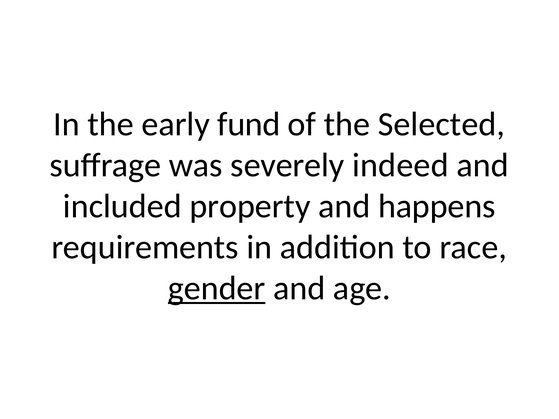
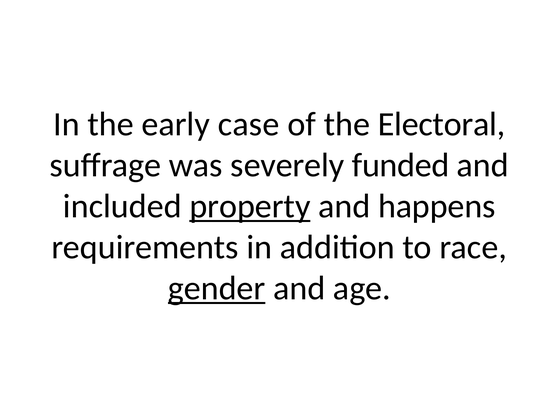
fund: fund -> case
Selected: Selected -> Electoral
indeed: indeed -> funded
property underline: none -> present
